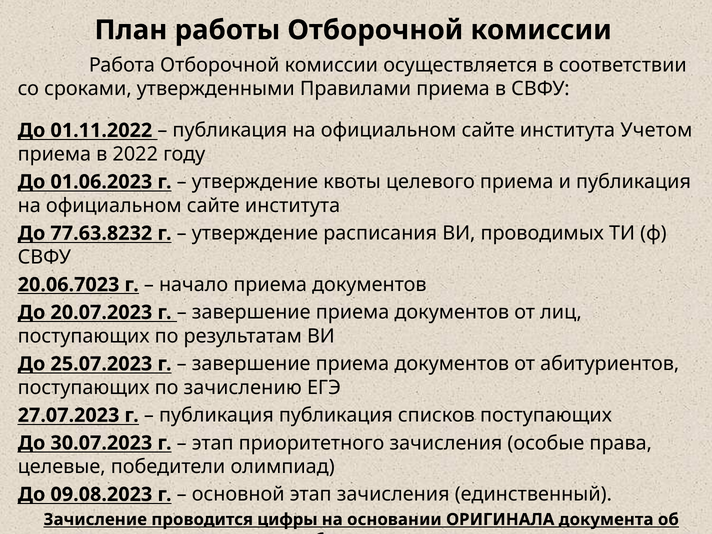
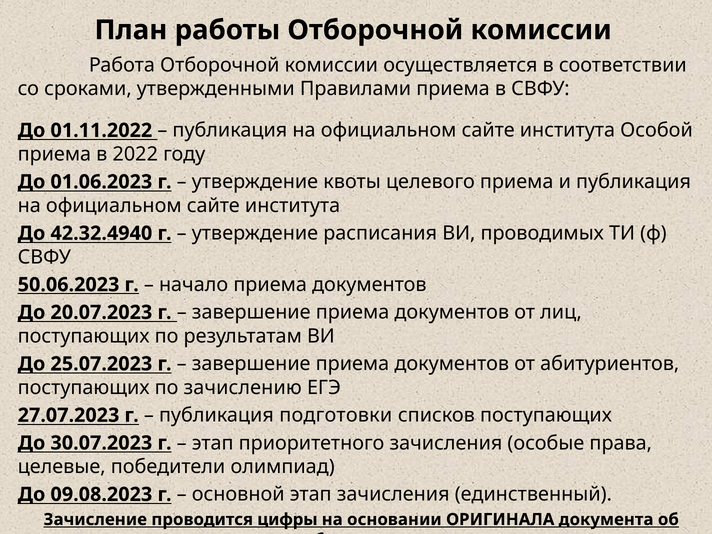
Учетом: Учетом -> Особой
77.63.8232: 77.63.8232 -> 42.32.4940
20.06.7023: 20.06.7023 -> 50.06.2023
публикация публикация: публикация -> подготовки
